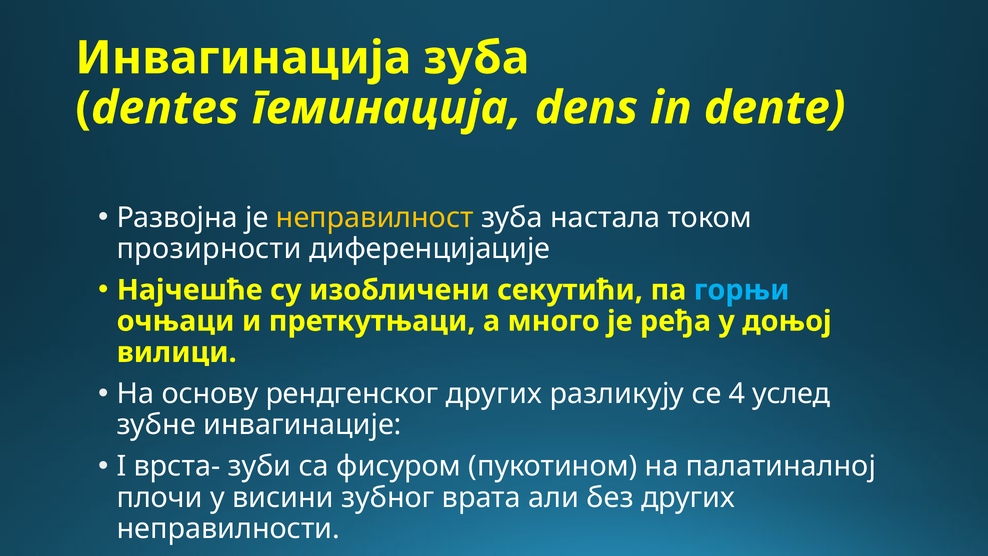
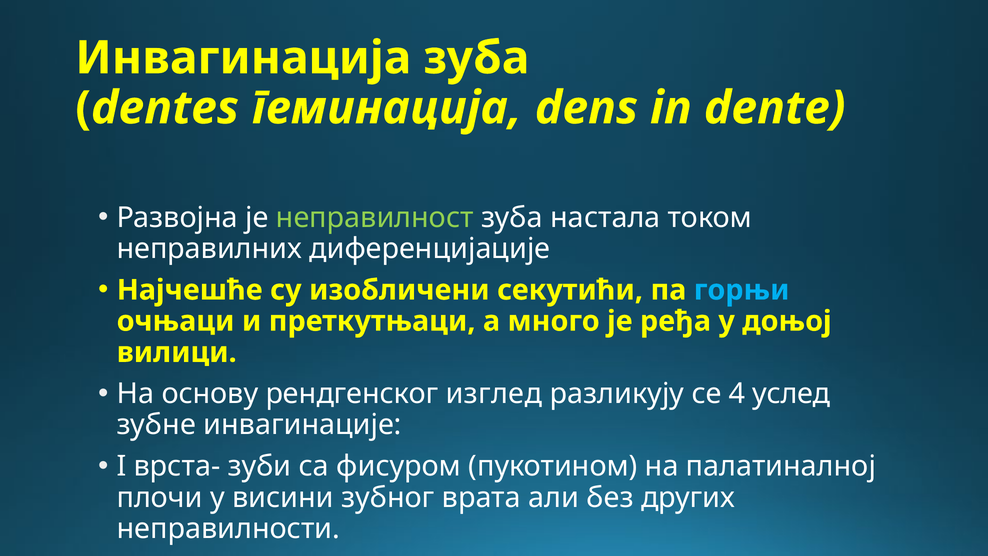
неправилност colour: yellow -> light green
прозирности: прозирности -> неправилних
рендгенског других: других -> изглед
